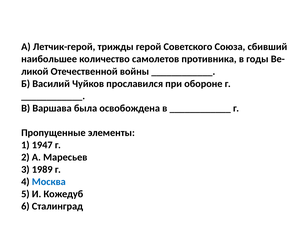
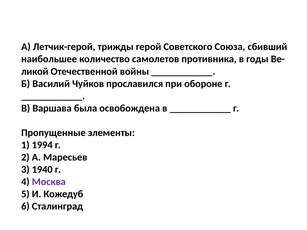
1947: 1947 -> 1994
1989: 1989 -> 1940
Москва colour: blue -> purple
